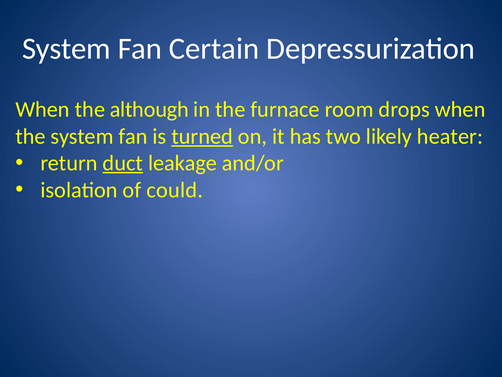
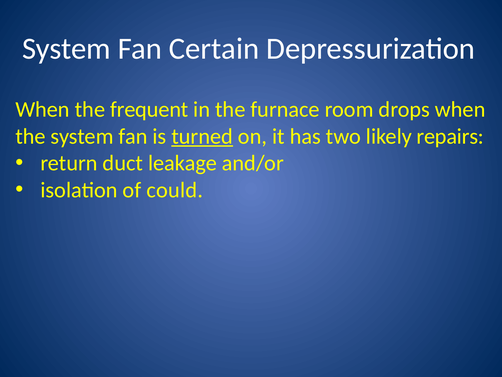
although: although -> frequent
heater: heater -> repairs
duct underline: present -> none
